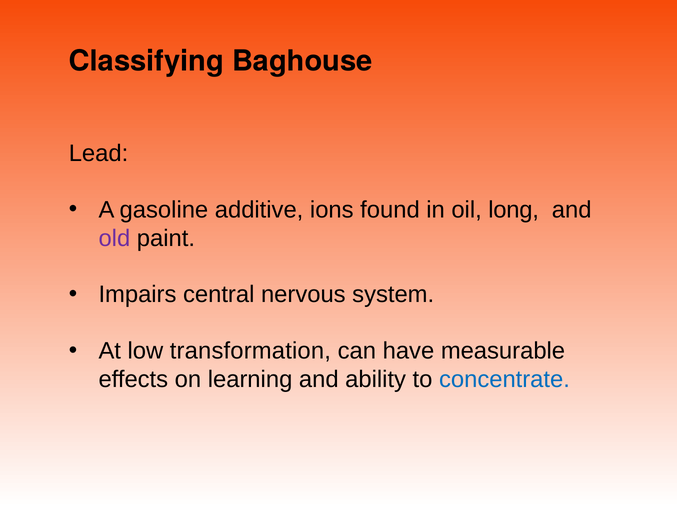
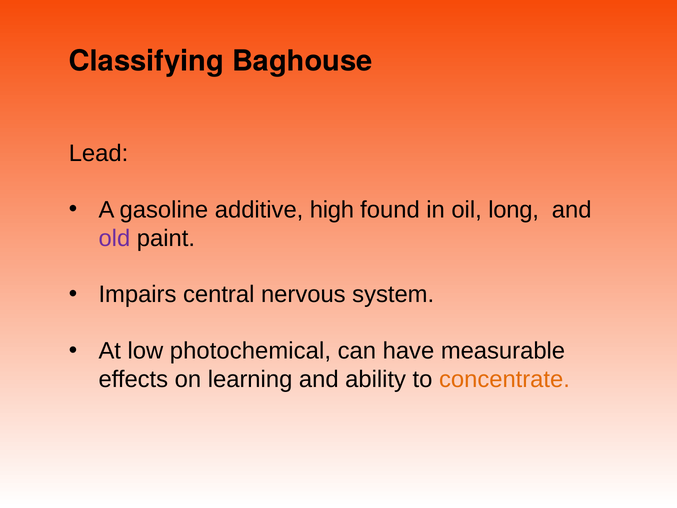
ions: ions -> high
transformation: transformation -> photochemical
concentrate colour: blue -> orange
